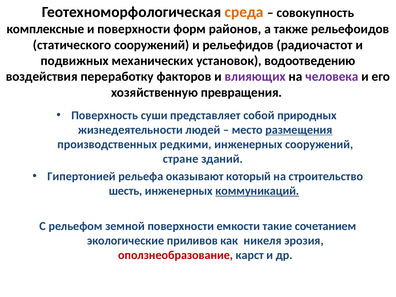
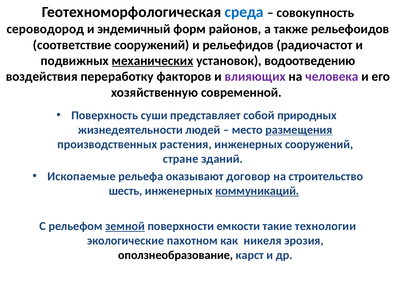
среда colour: orange -> blue
комплексные: комплексные -> сероводород
и поверхности: поверхности -> эндемичный
статического: статического -> соответствие
механических underline: none -> present
превращения: превращения -> современной
редкими: редкими -> растения
Гипертонией: Гипертонией -> Ископаемые
который: который -> договор
земной underline: none -> present
сочетанием: сочетанием -> технологии
приливов: приливов -> пахотном
оползнеобразование colour: red -> black
